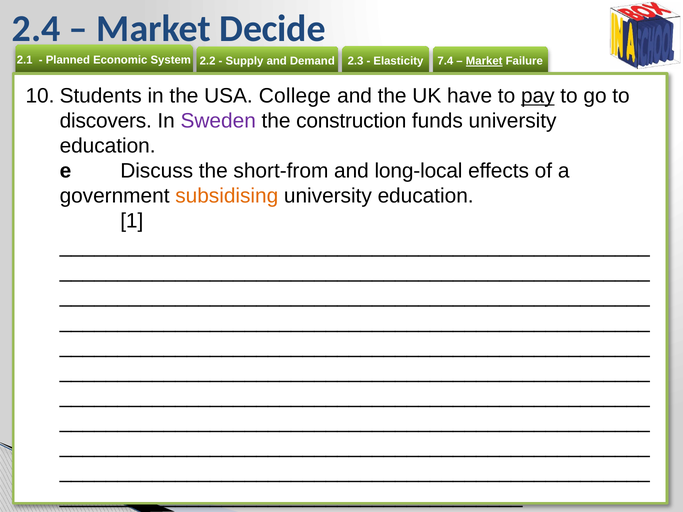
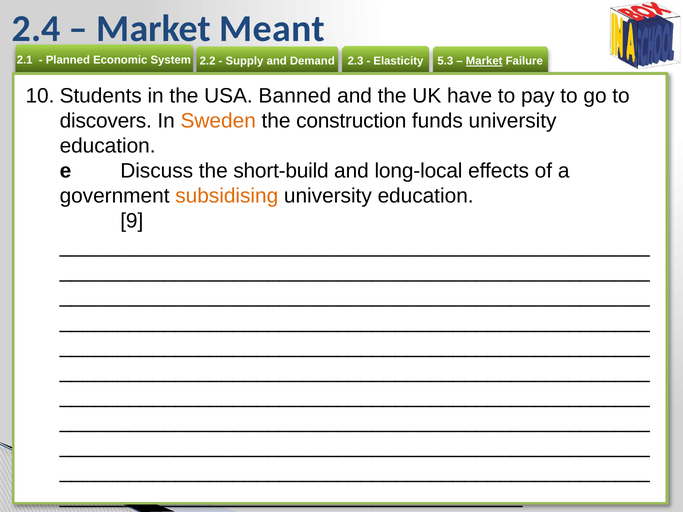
Decide: Decide -> Meant
7.4: 7.4 -> 5.3
College: College -> Banned
pay underline: present -> none
Sweden colour: purple -> orange
short-from: short-from -> short-build
1: 1 -> 9
